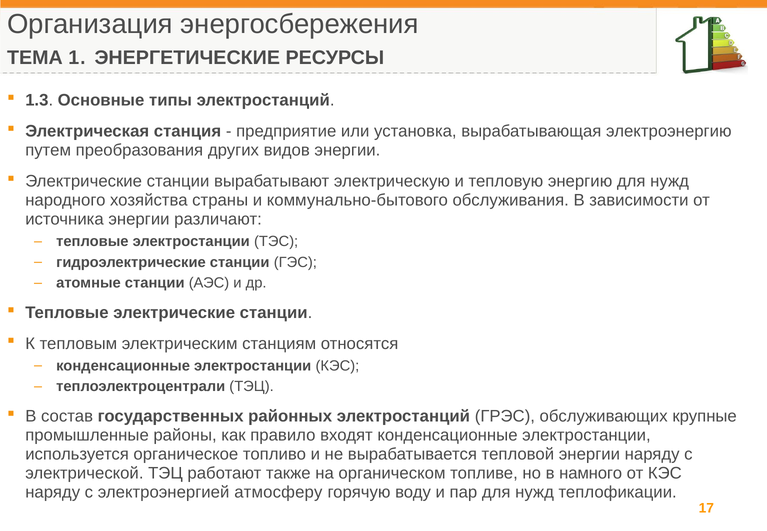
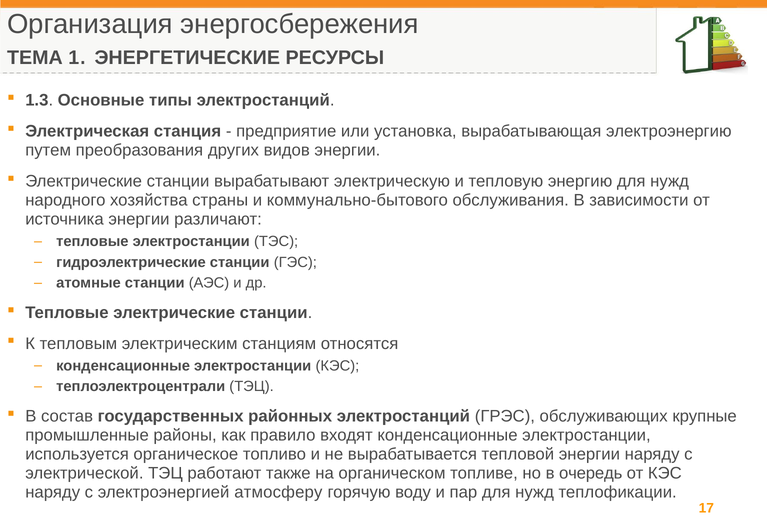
намного: намного -> очередь
